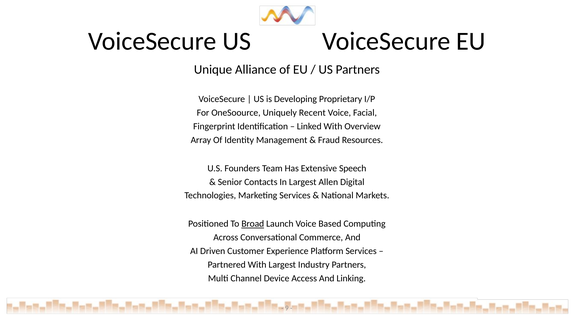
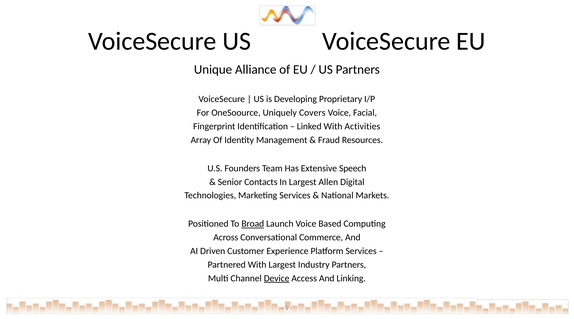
Recent: Recent -> Covers
Overview: Overview -> Activities
Device underline: none -> present
